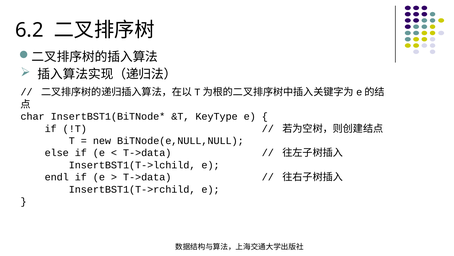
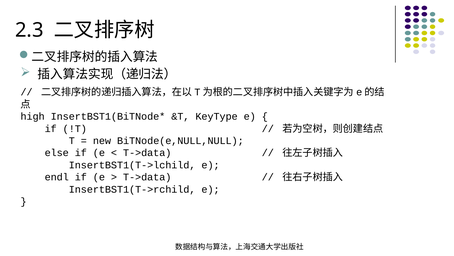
6.2: 6.2 -> 2.3
char: char -> high
